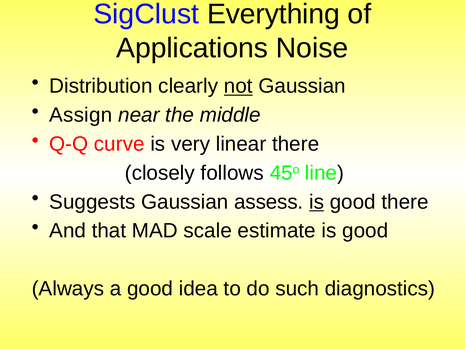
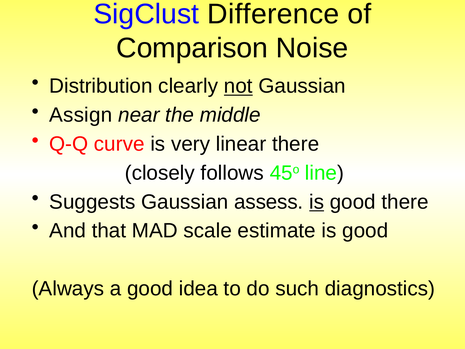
Everything: Everything -> Difference
Applications: Applications -> Comparison
